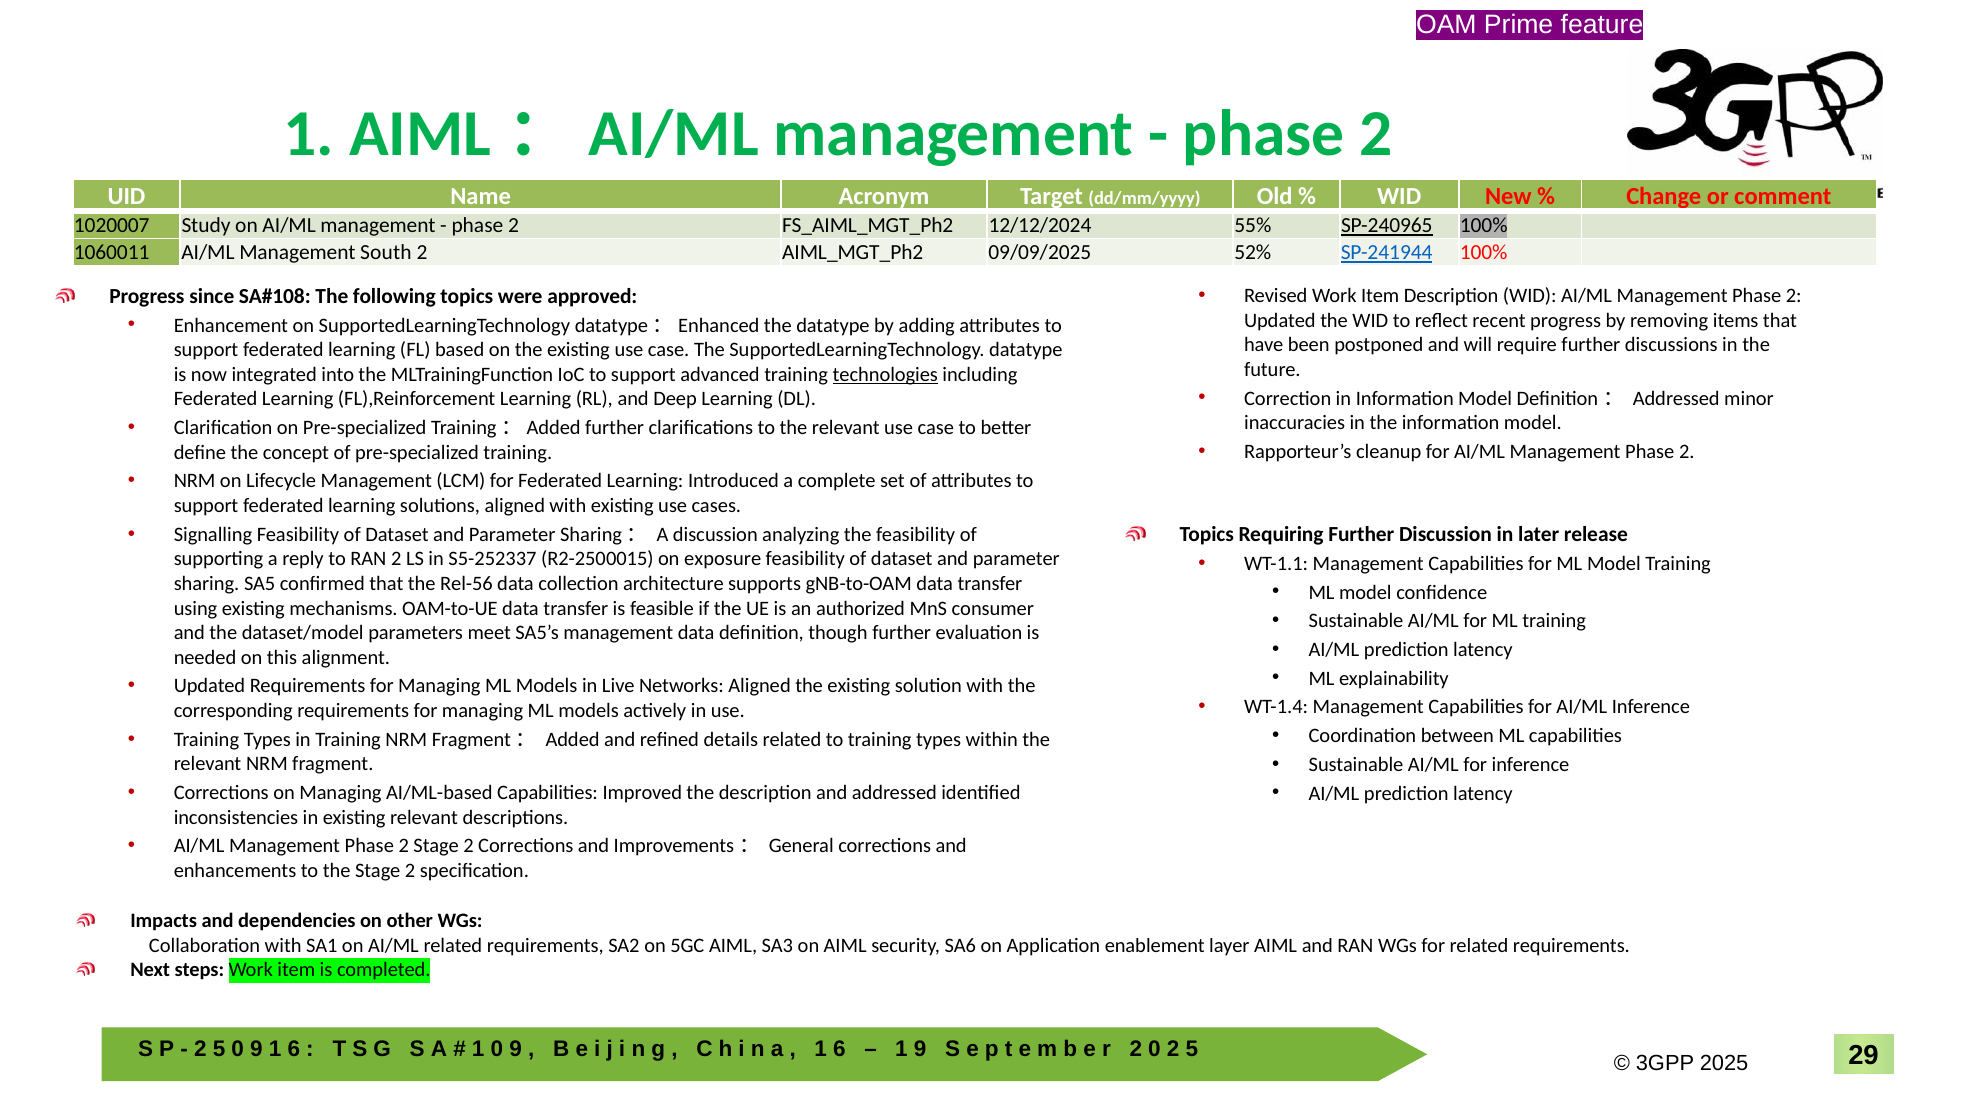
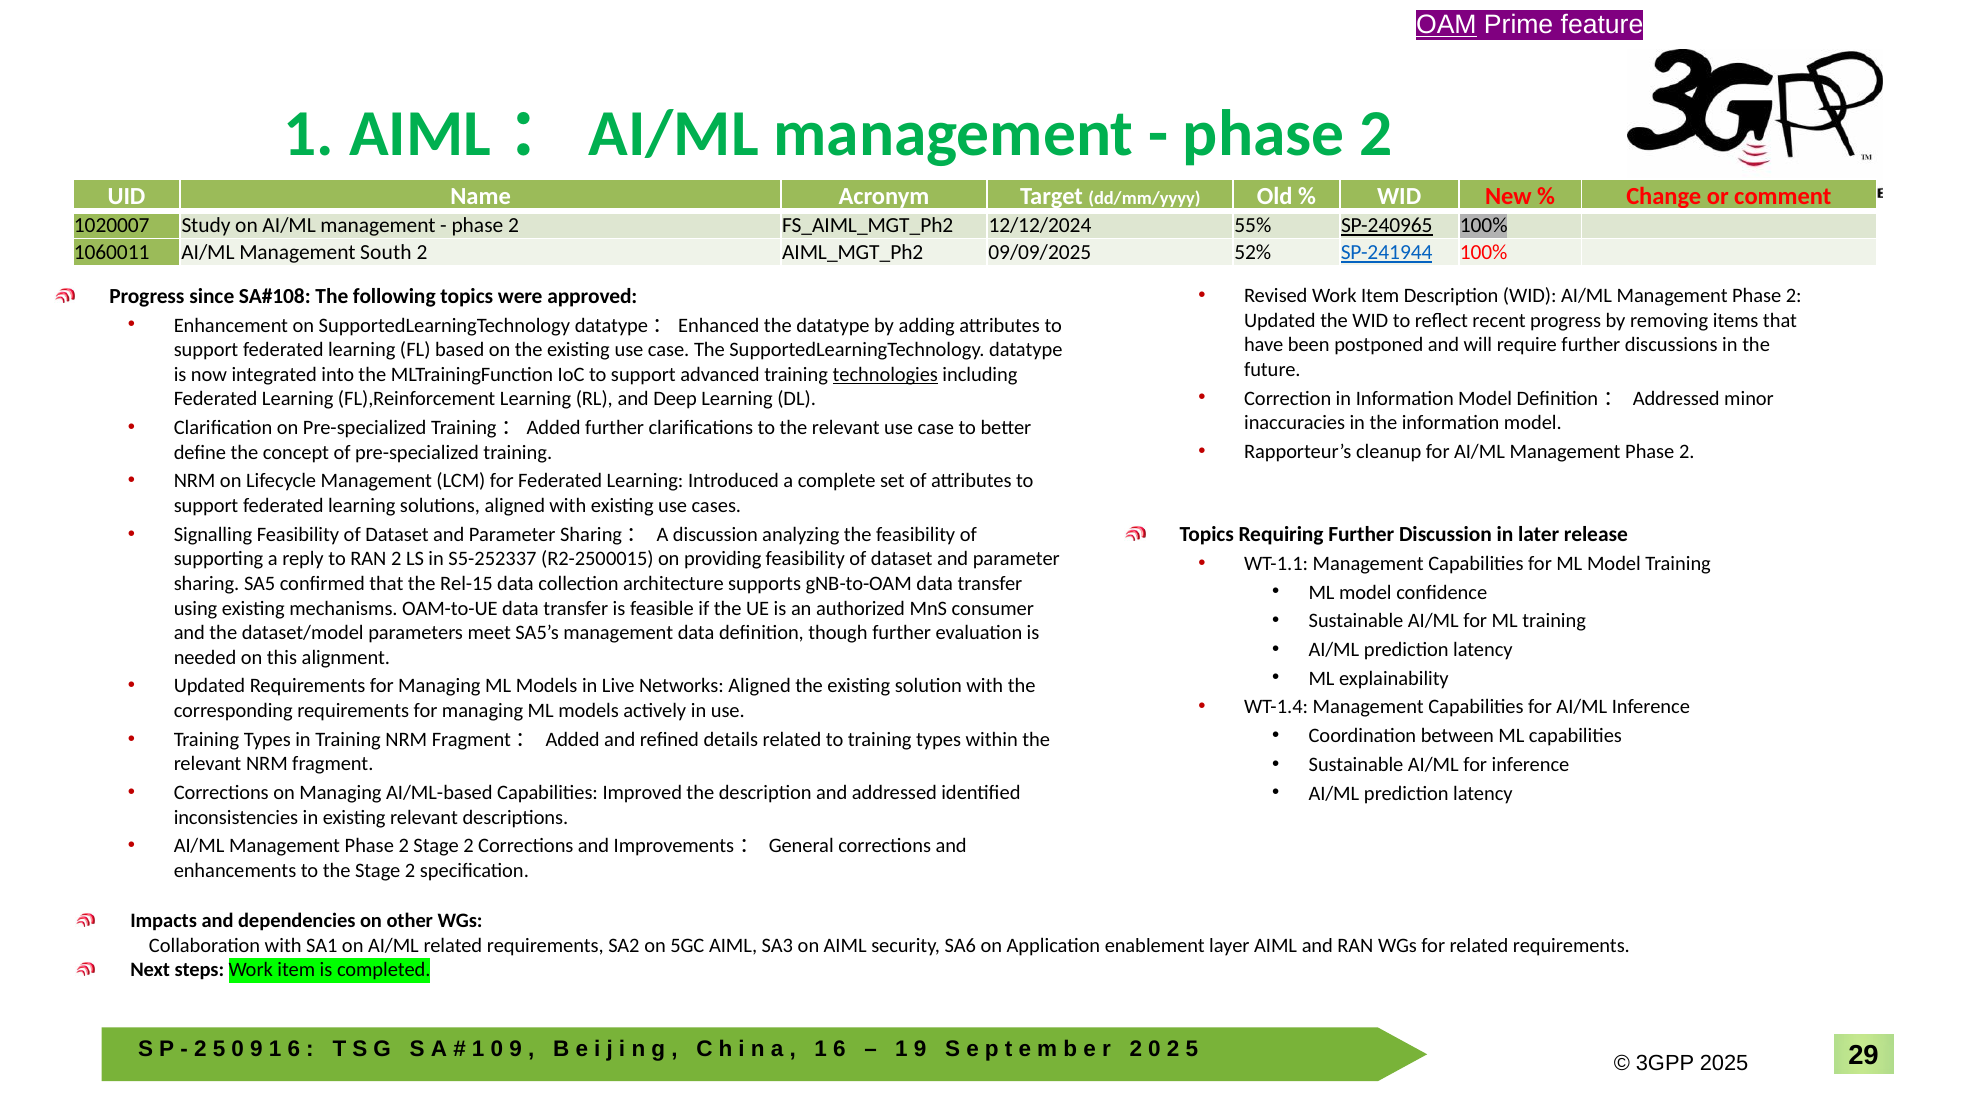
OAM underline: none -> present
exposure: exposure -> providing
Rel-56: Rel-56 -> Rel-15
